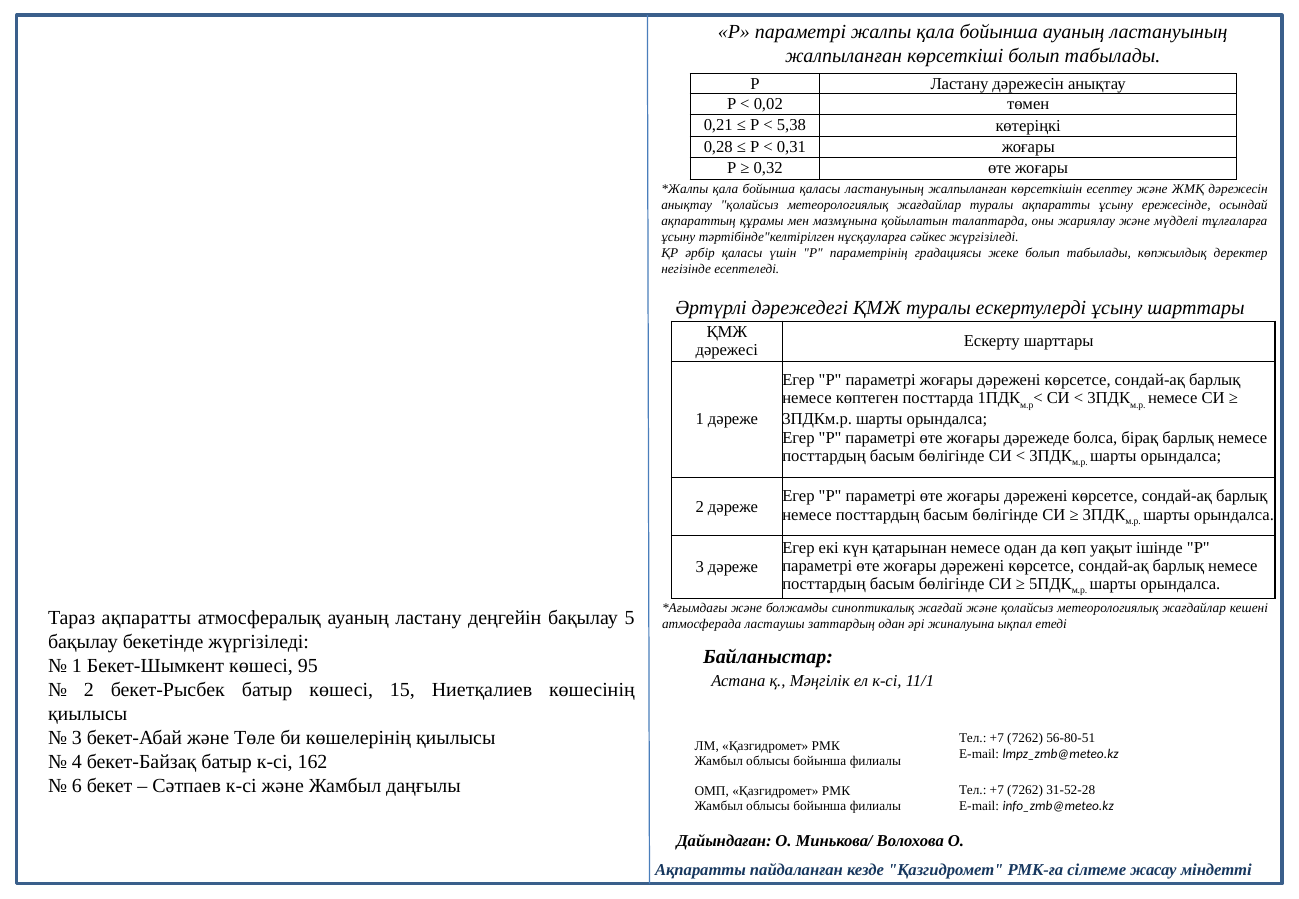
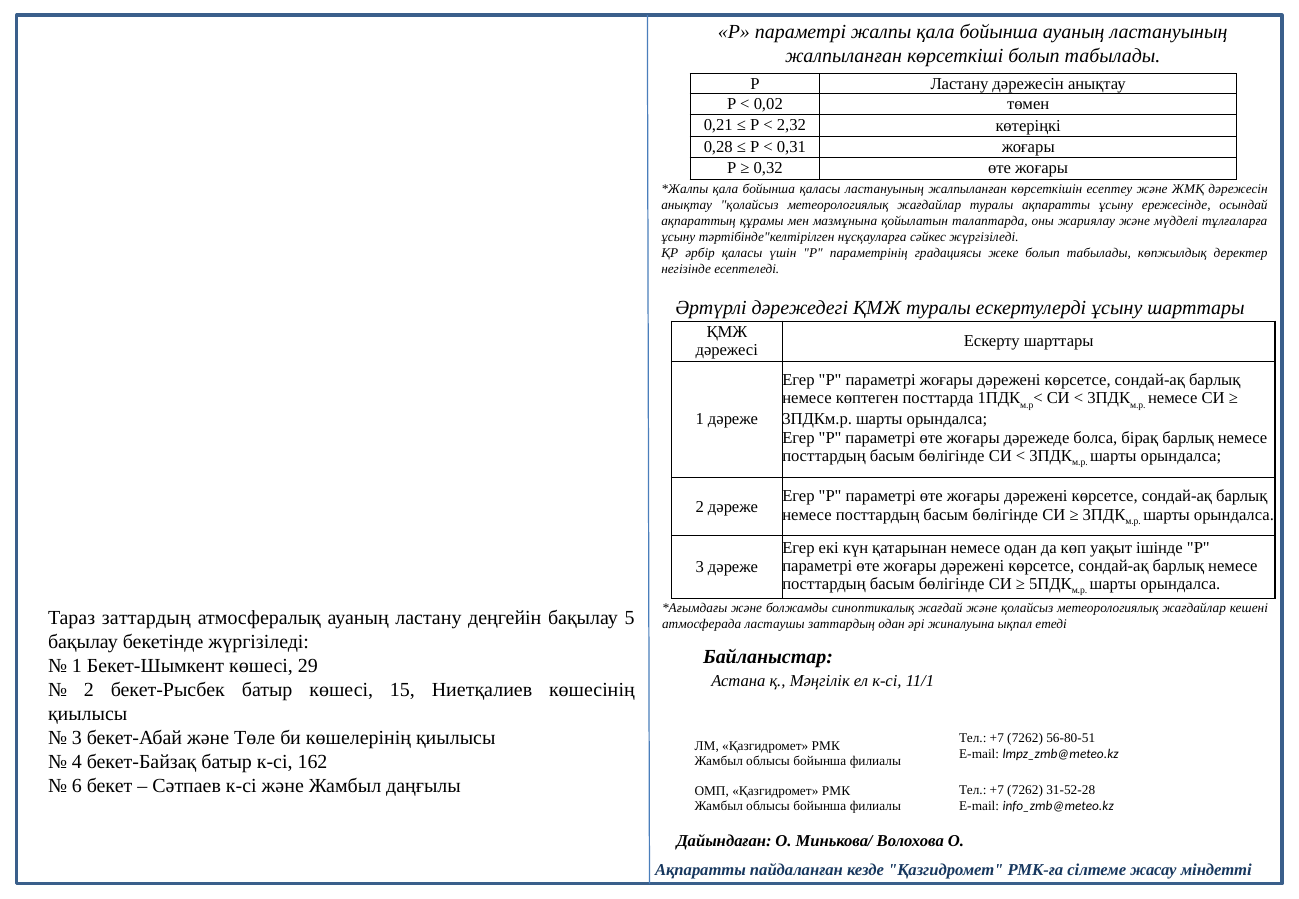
5,38: 5,38 -> 2,32
Тараз ақпаратты: ақпаратты -> заттардың
95: 95 -> 29
